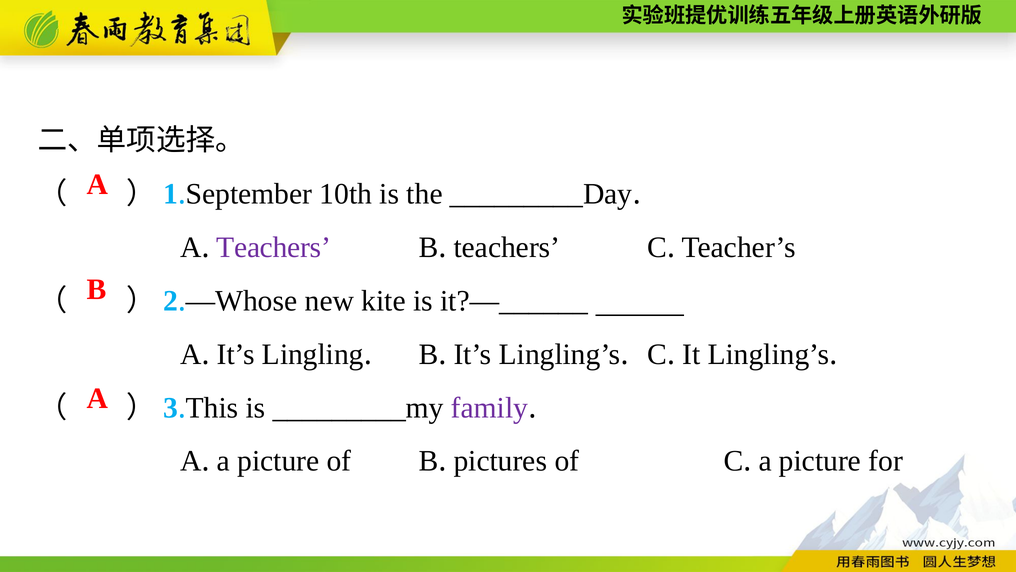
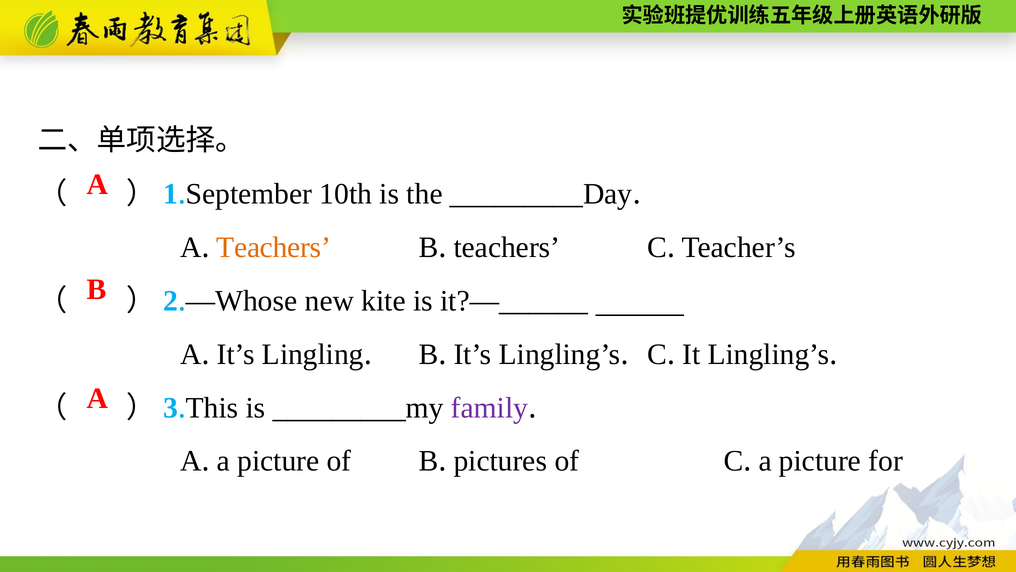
Teachers at (274, 247) colour: purple -> orange
